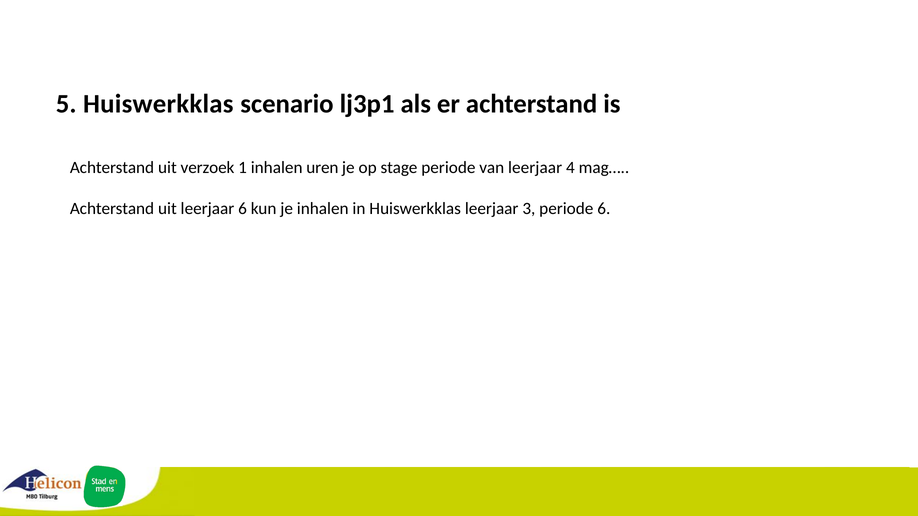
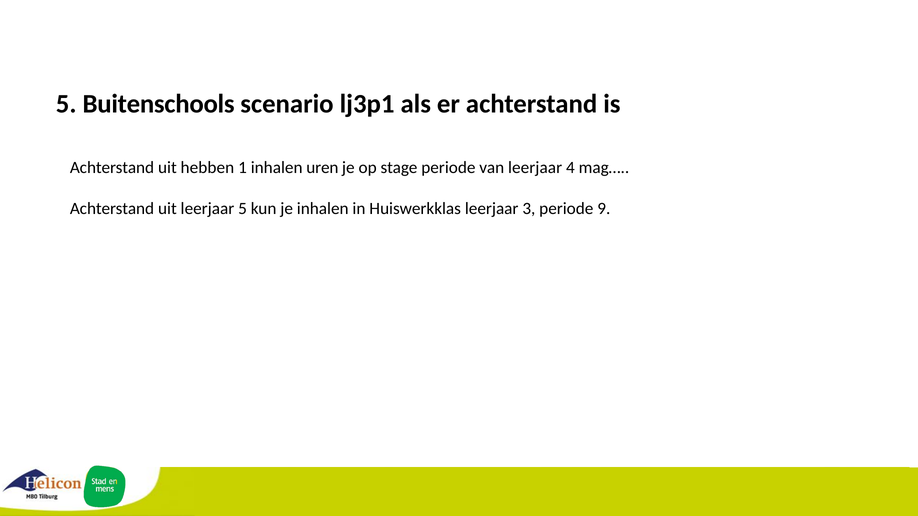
5 Huiswerkklas: Huiswerkklas -> Buitenschools
verzoek: verzoek -> hebben
leerjaar 6: 6 -> 5
periode 6: 6 -> 9
